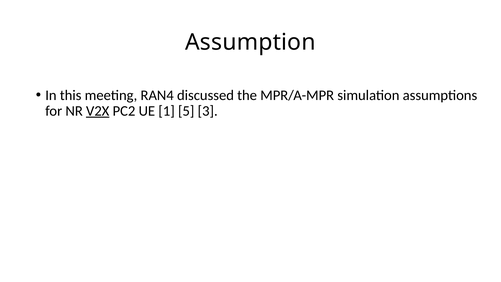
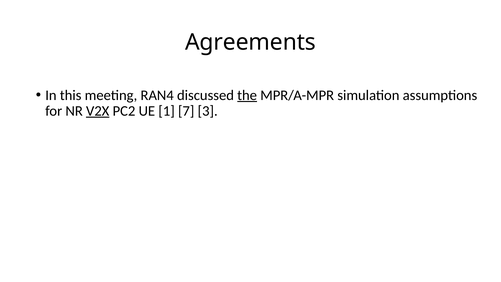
Assumption: Assumption -> Agreements
the underline: none -> present
5: 5 -> 7
